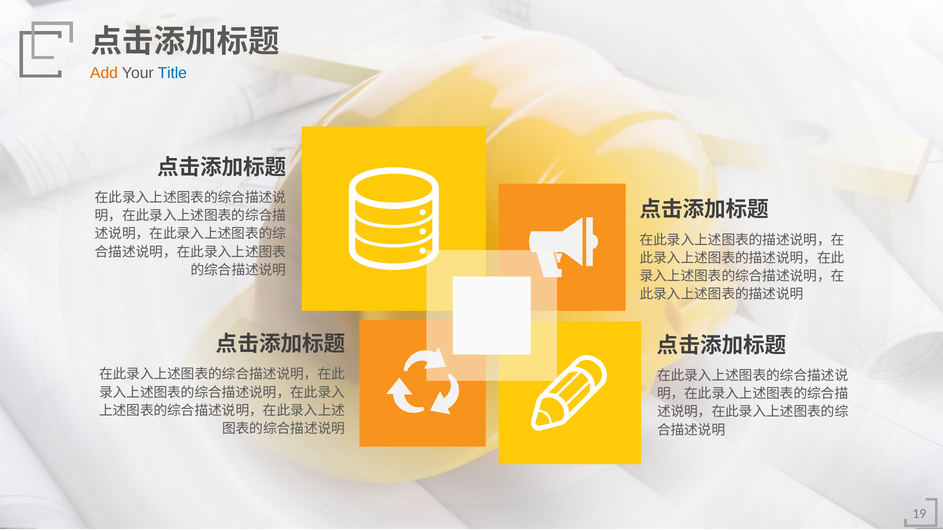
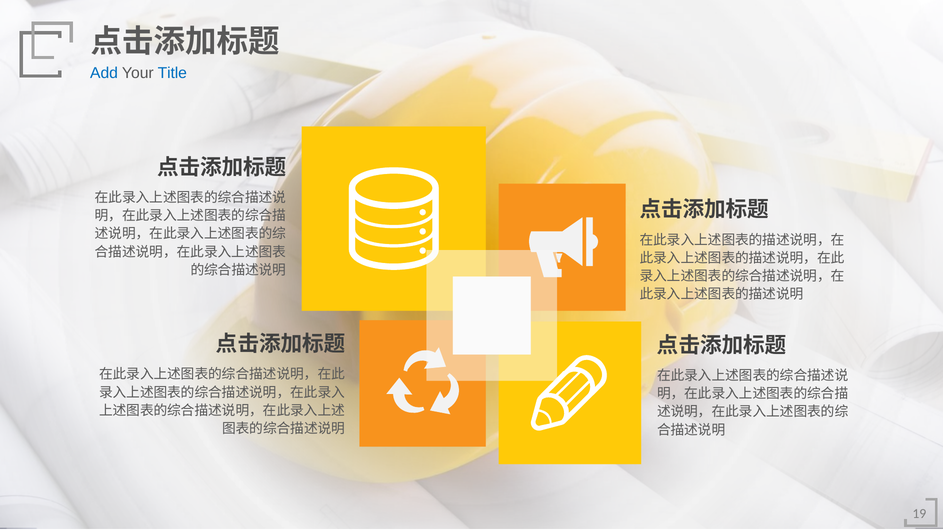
Add colour: orange -> blue
